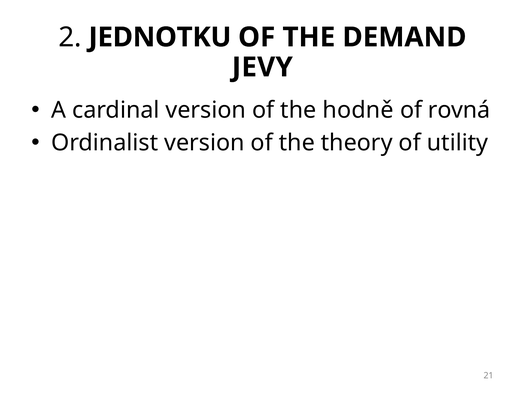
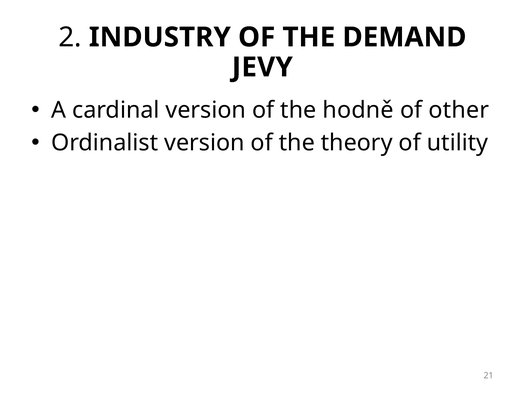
JEDNOTKU: JEDNOTKU -> INDUSTRY
rovná: rovná -> other
